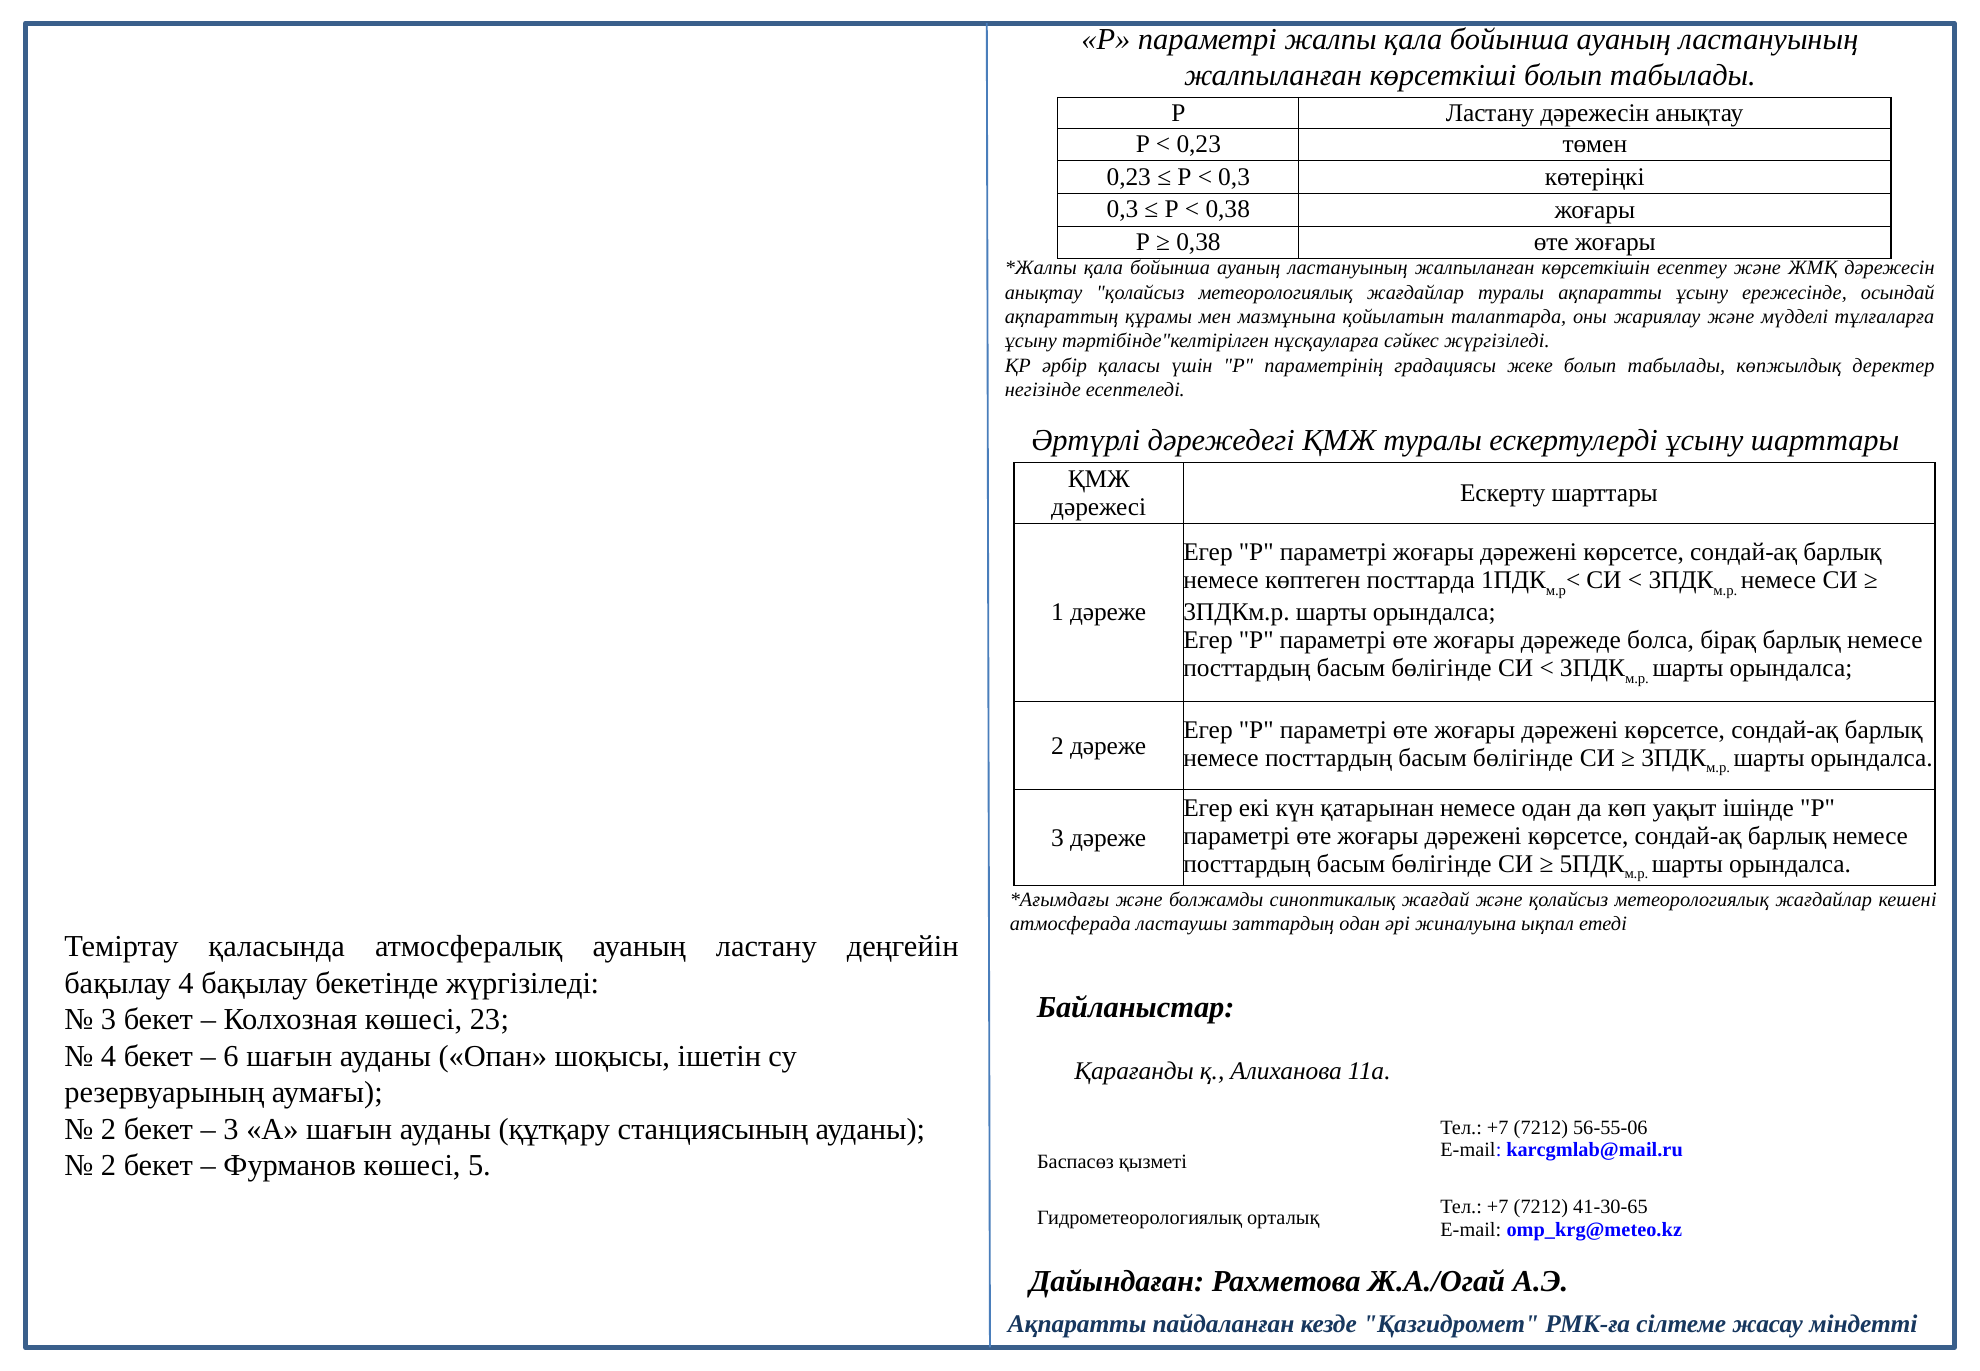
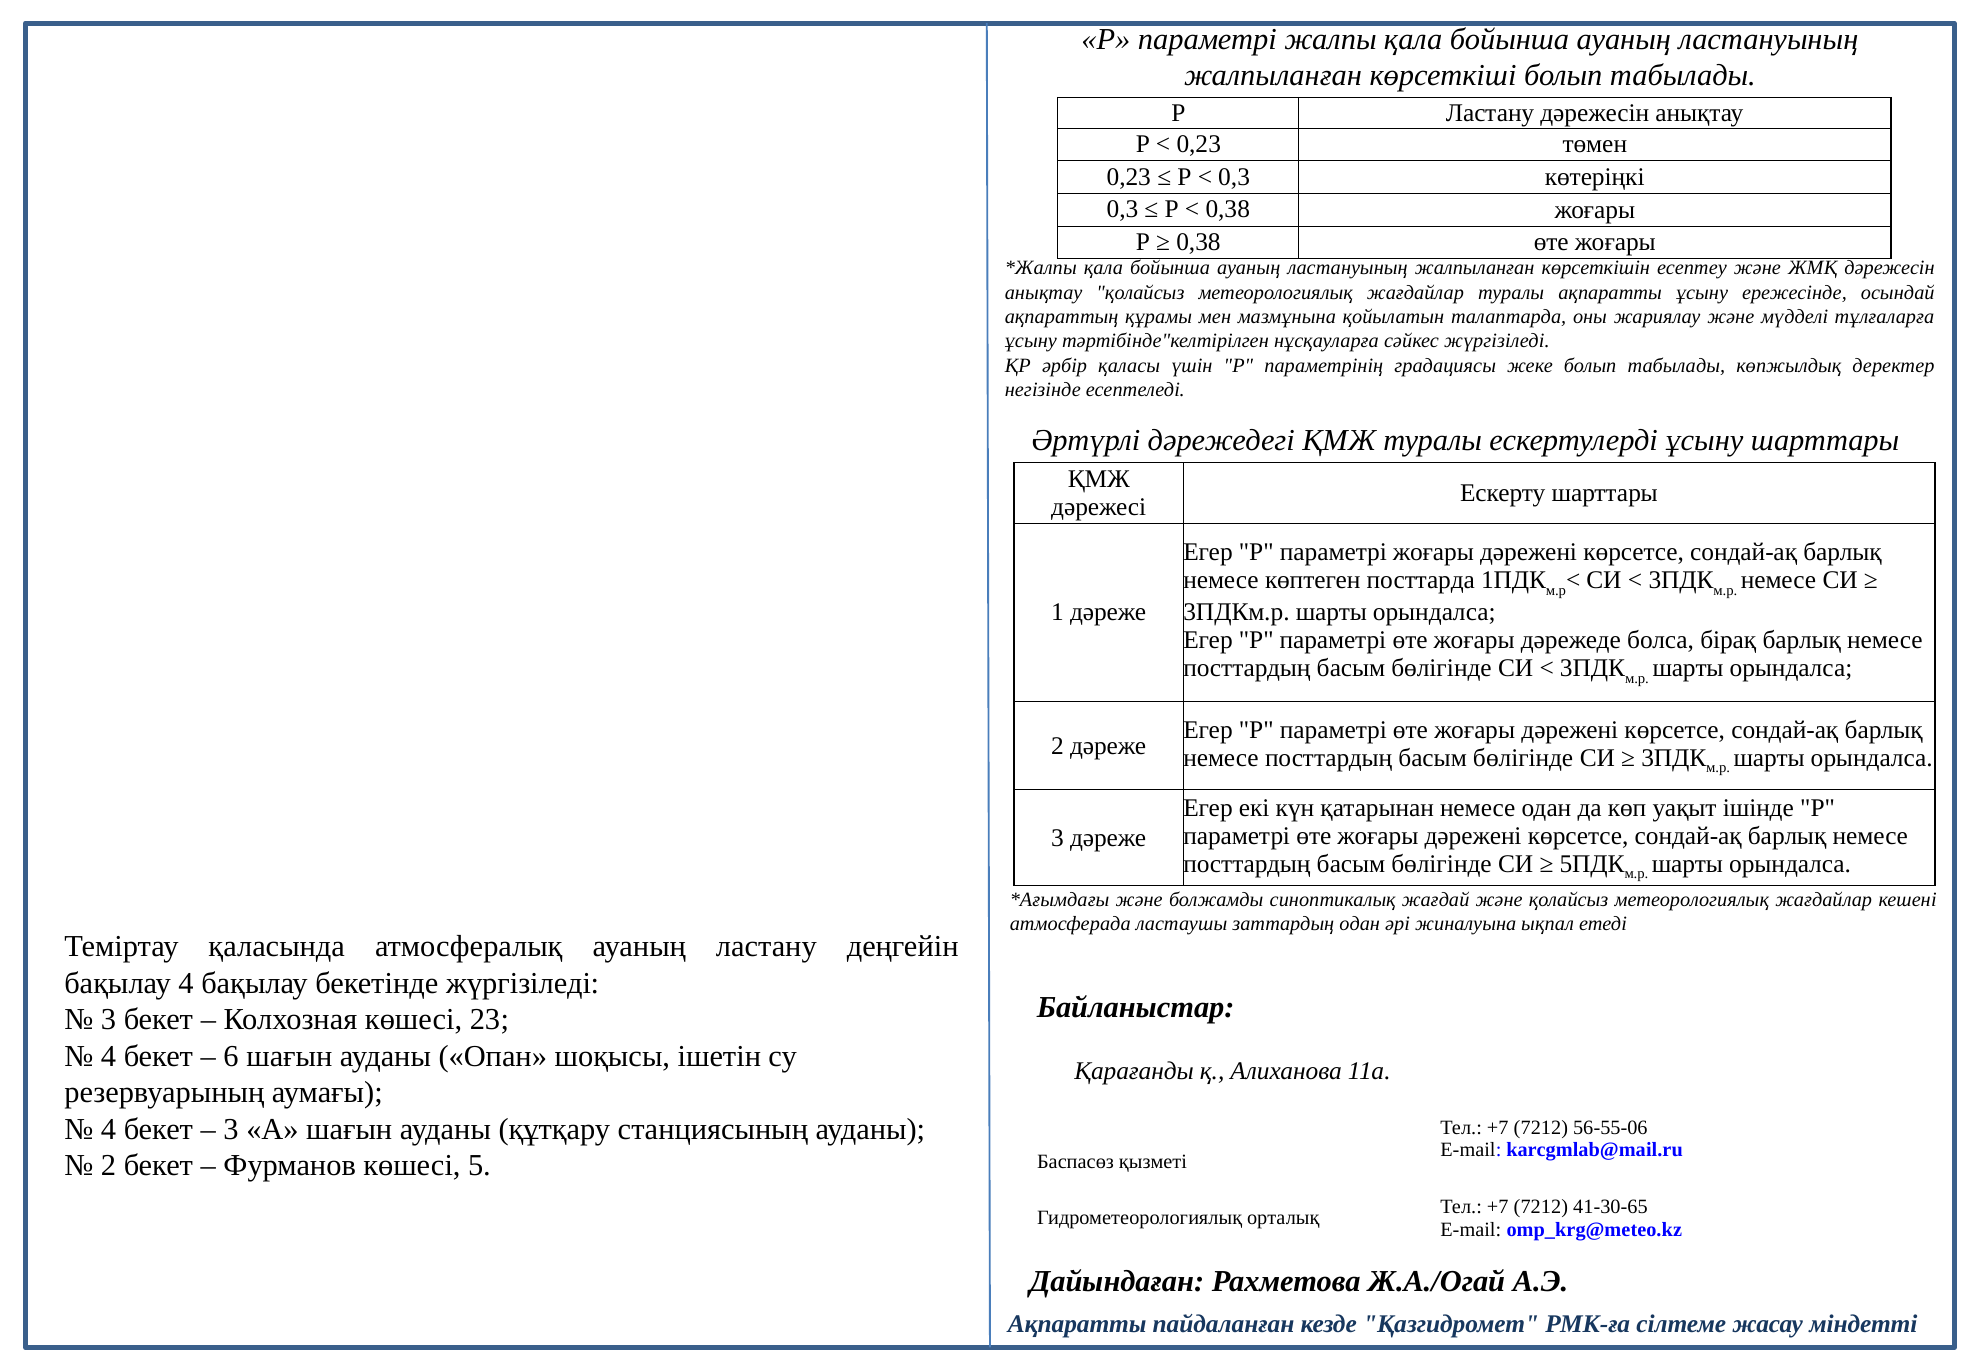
2 at (109, 1129): 2 -> 4
